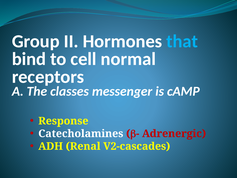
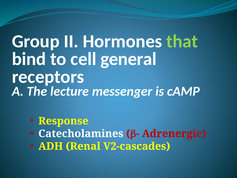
that colour: light blue -> light green
normal: normal -> general
classes: classes -> lecture
